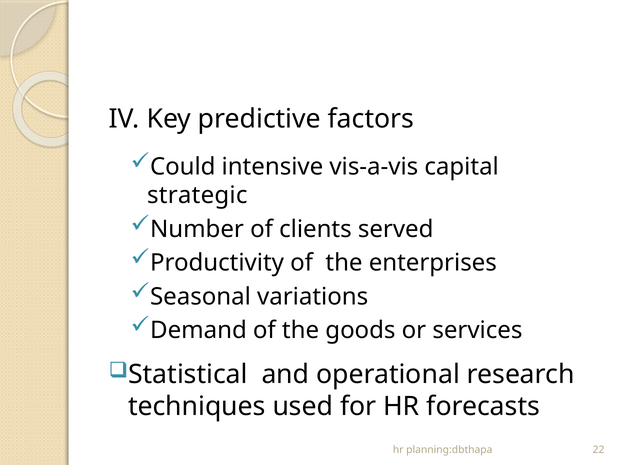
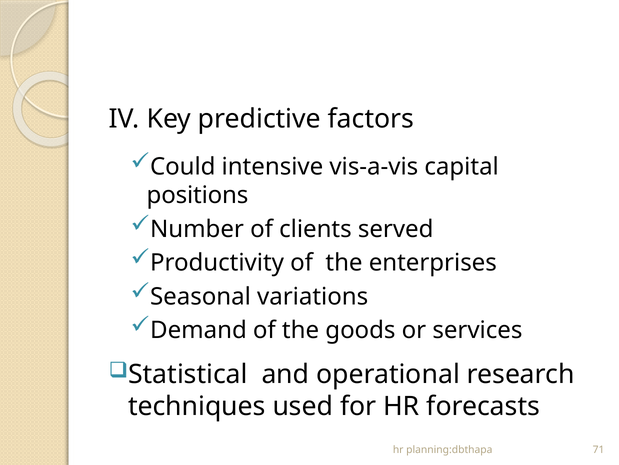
strategic: strategic -> positions
22: 22 -> 71
